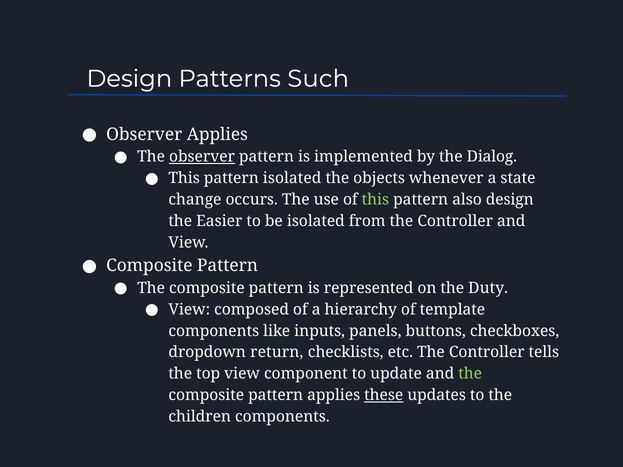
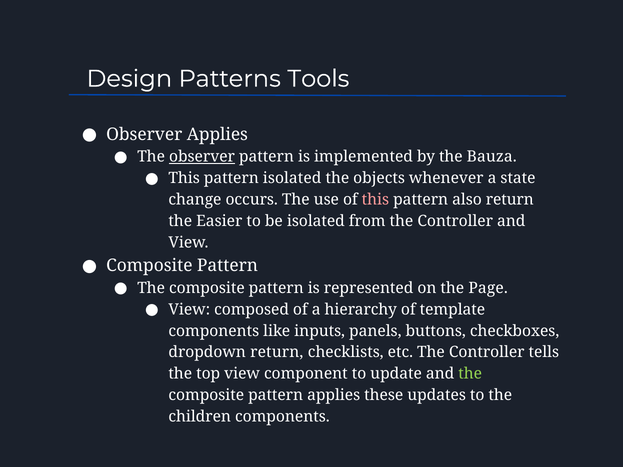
Such: Such -> Tools
Dialog: Dialog -> Bauza
this at (375, 200) colour: light green -> pink
also design: design -> return
Duty: Duty -> Page
these underline: present -> none
